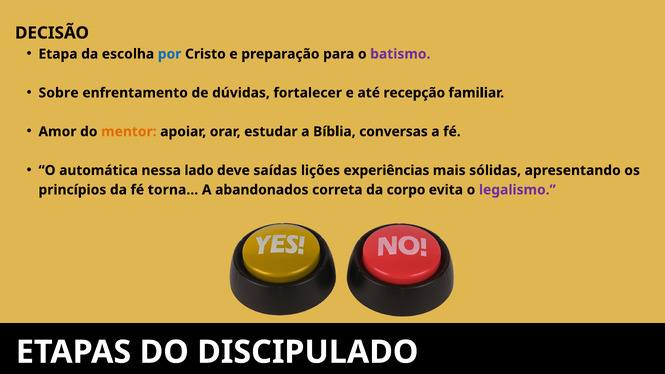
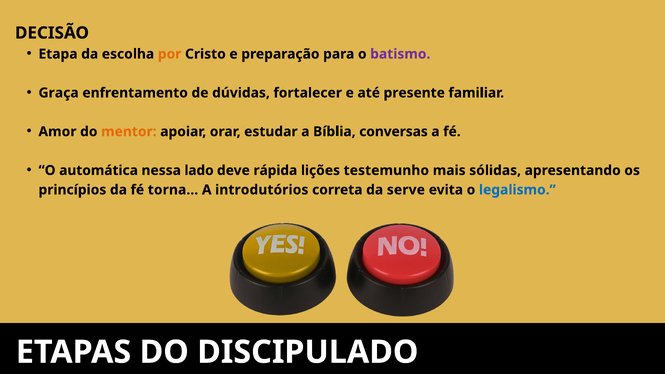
por colour: blue -> orange
Sobre: Sobre -> Graça
recepção: recepção -> presente
saídas: saídas -> rápida
experiências: experiências -> testemunho
abandonados: abandonados -> introdutórios
corpo: corpo -> serve
legalismo colour: purple -> blue
